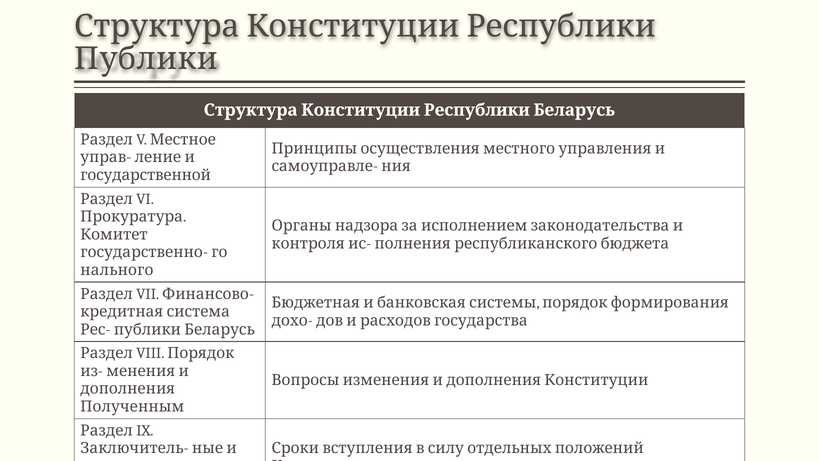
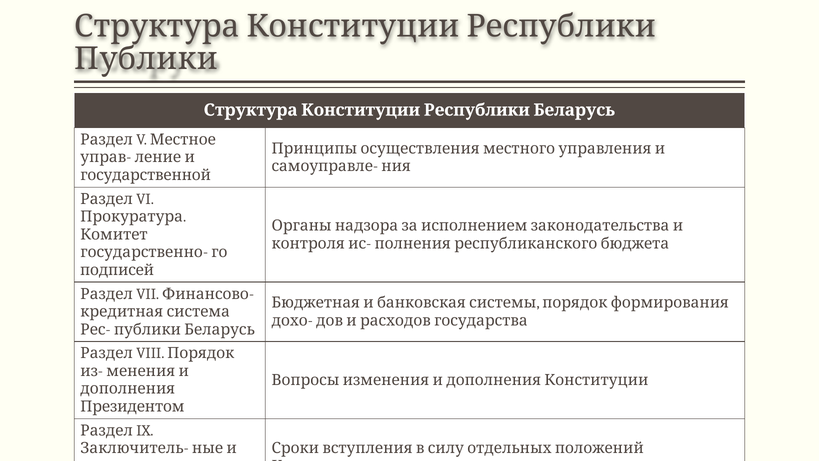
нального: нального -> подписей
Полученным: Полученным -> Президентом
